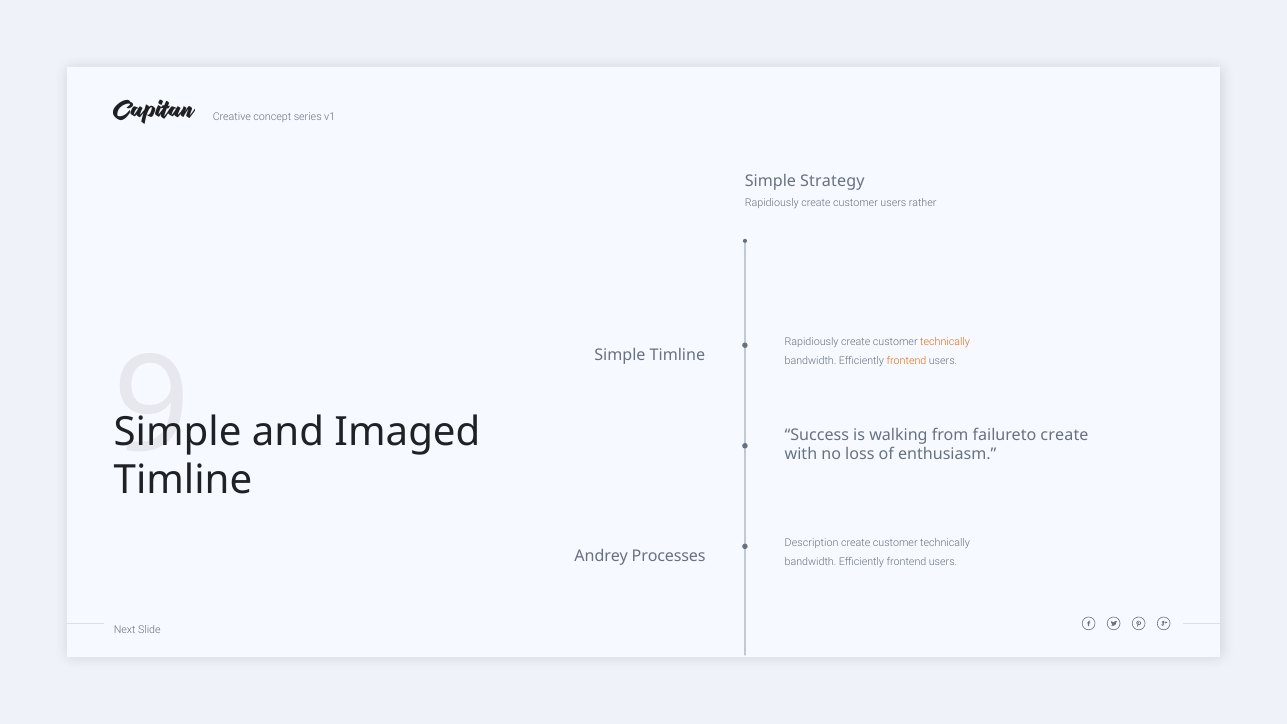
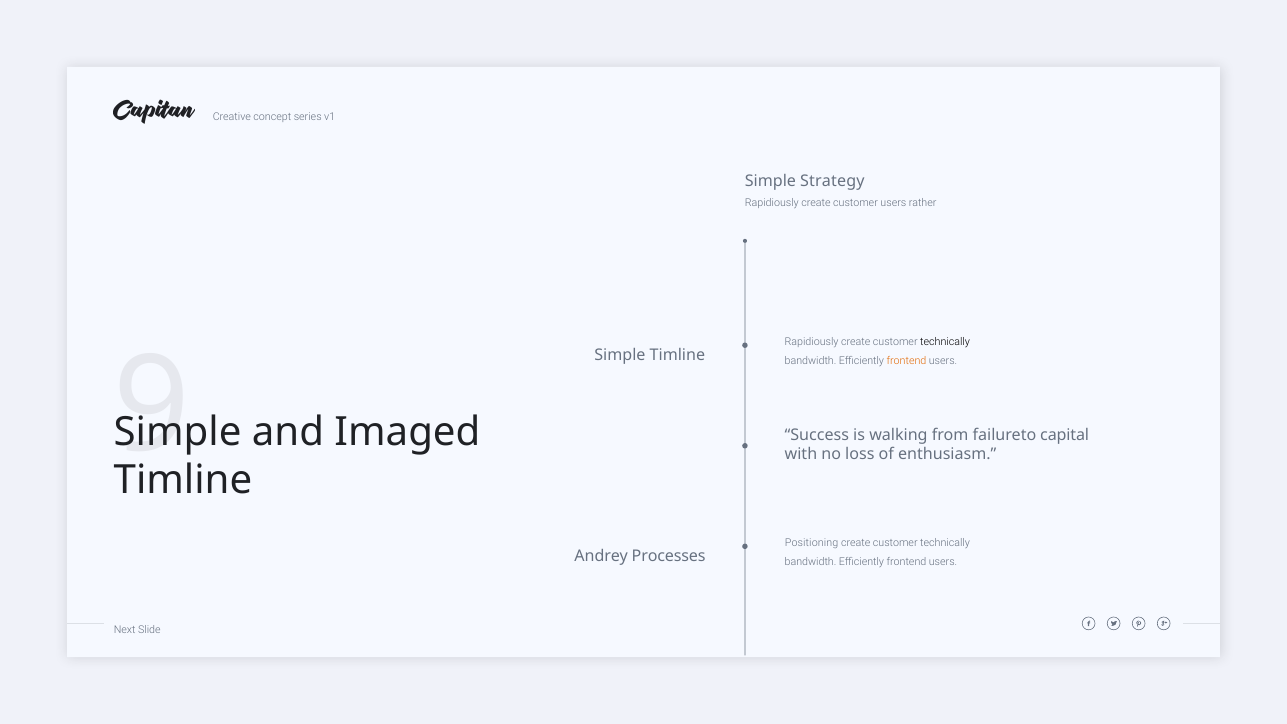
technically at (945, 342) colour: orange -> black
failureto create: create -> capital
Description: Description -> Positioning
